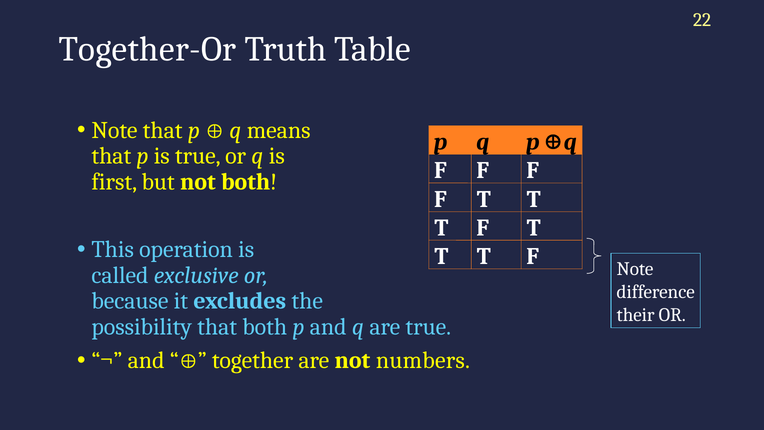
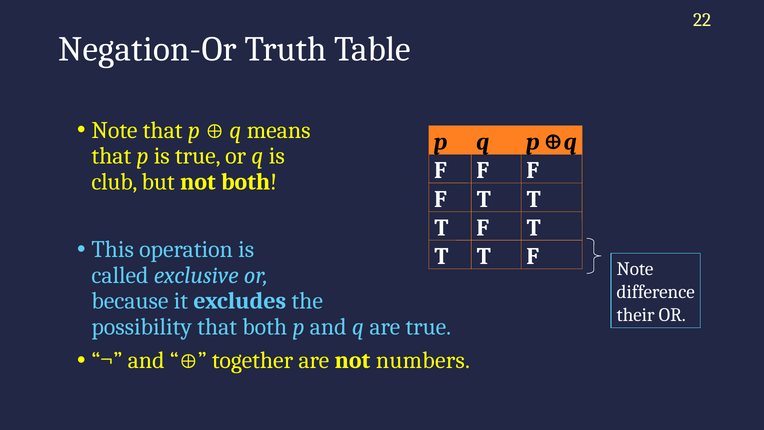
Together-Or: Together-Or -> Negation-Or
first: first -> club
